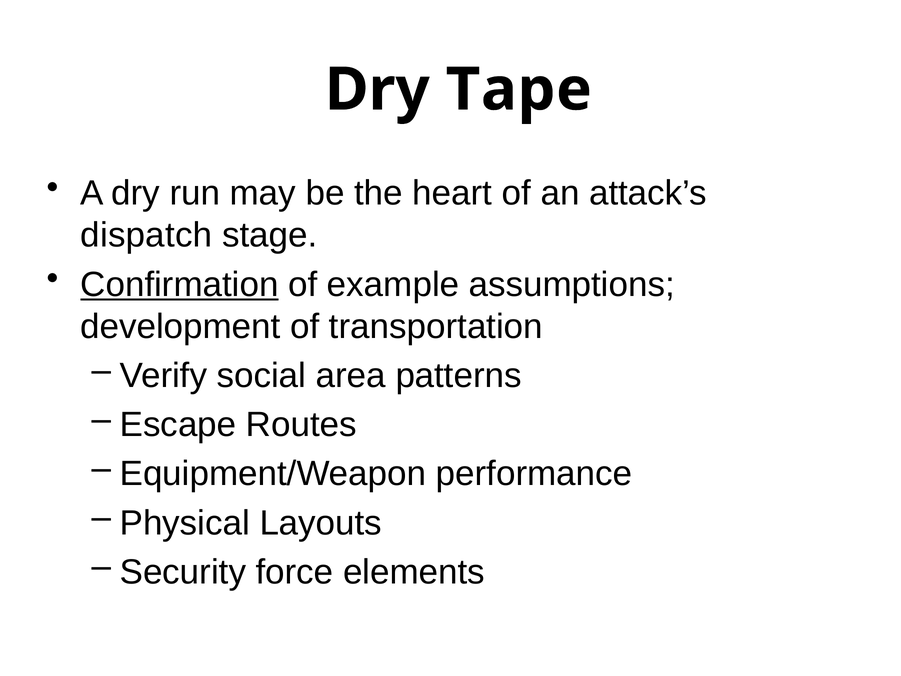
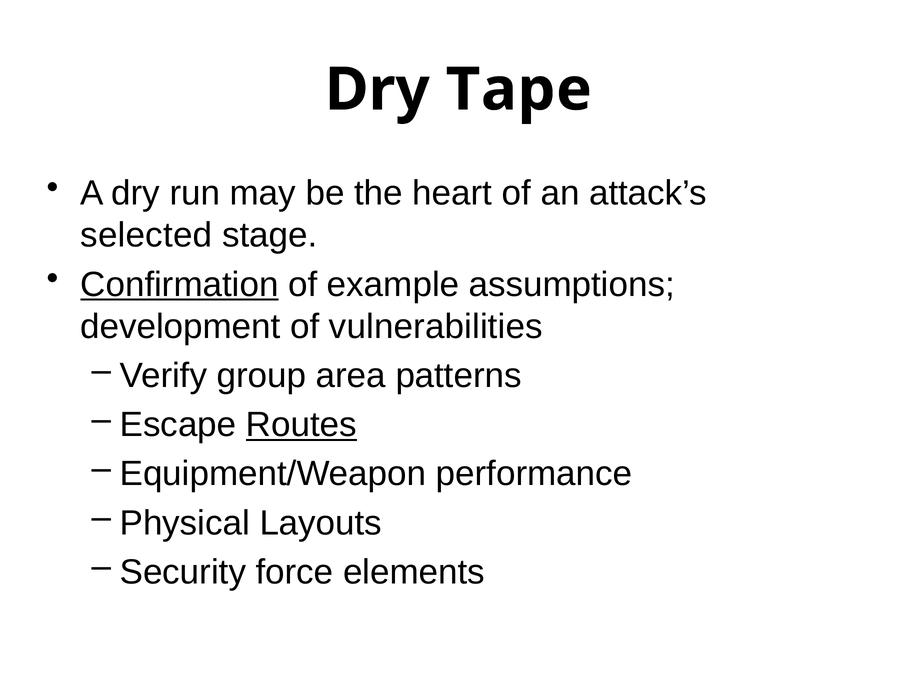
dispatch: dispatch -> selected
transportation: transportation -> vulnerabilities
social: social -> group
Routes underline: none -> present
